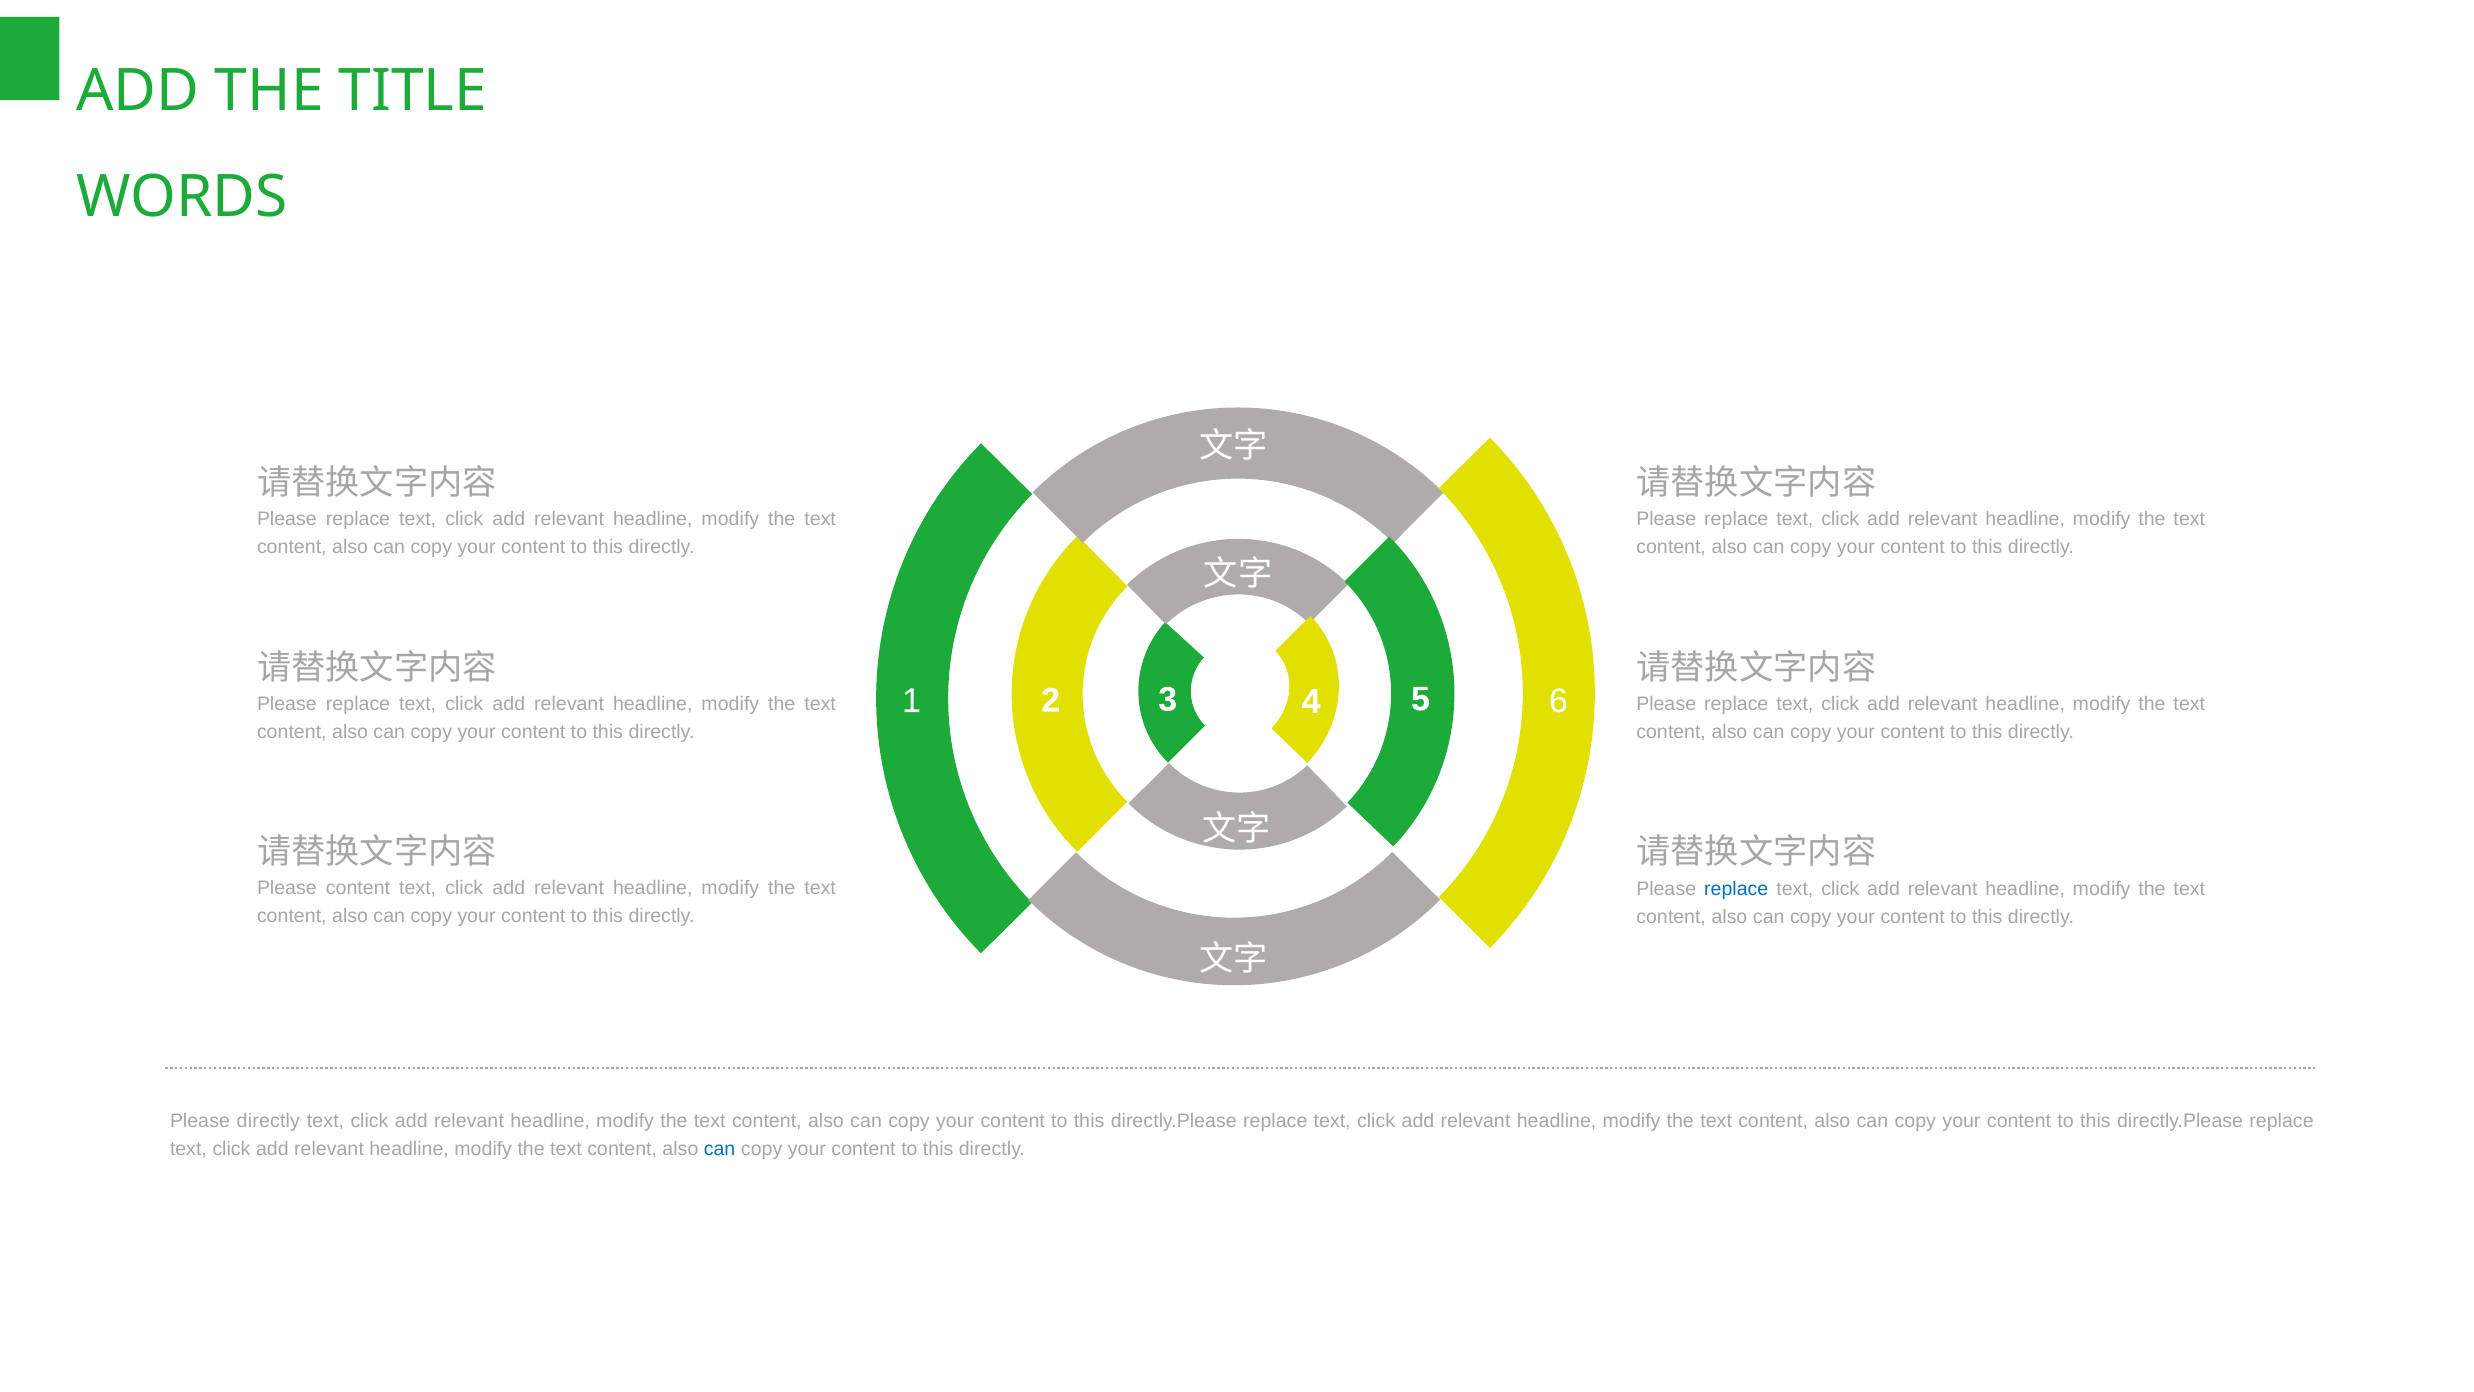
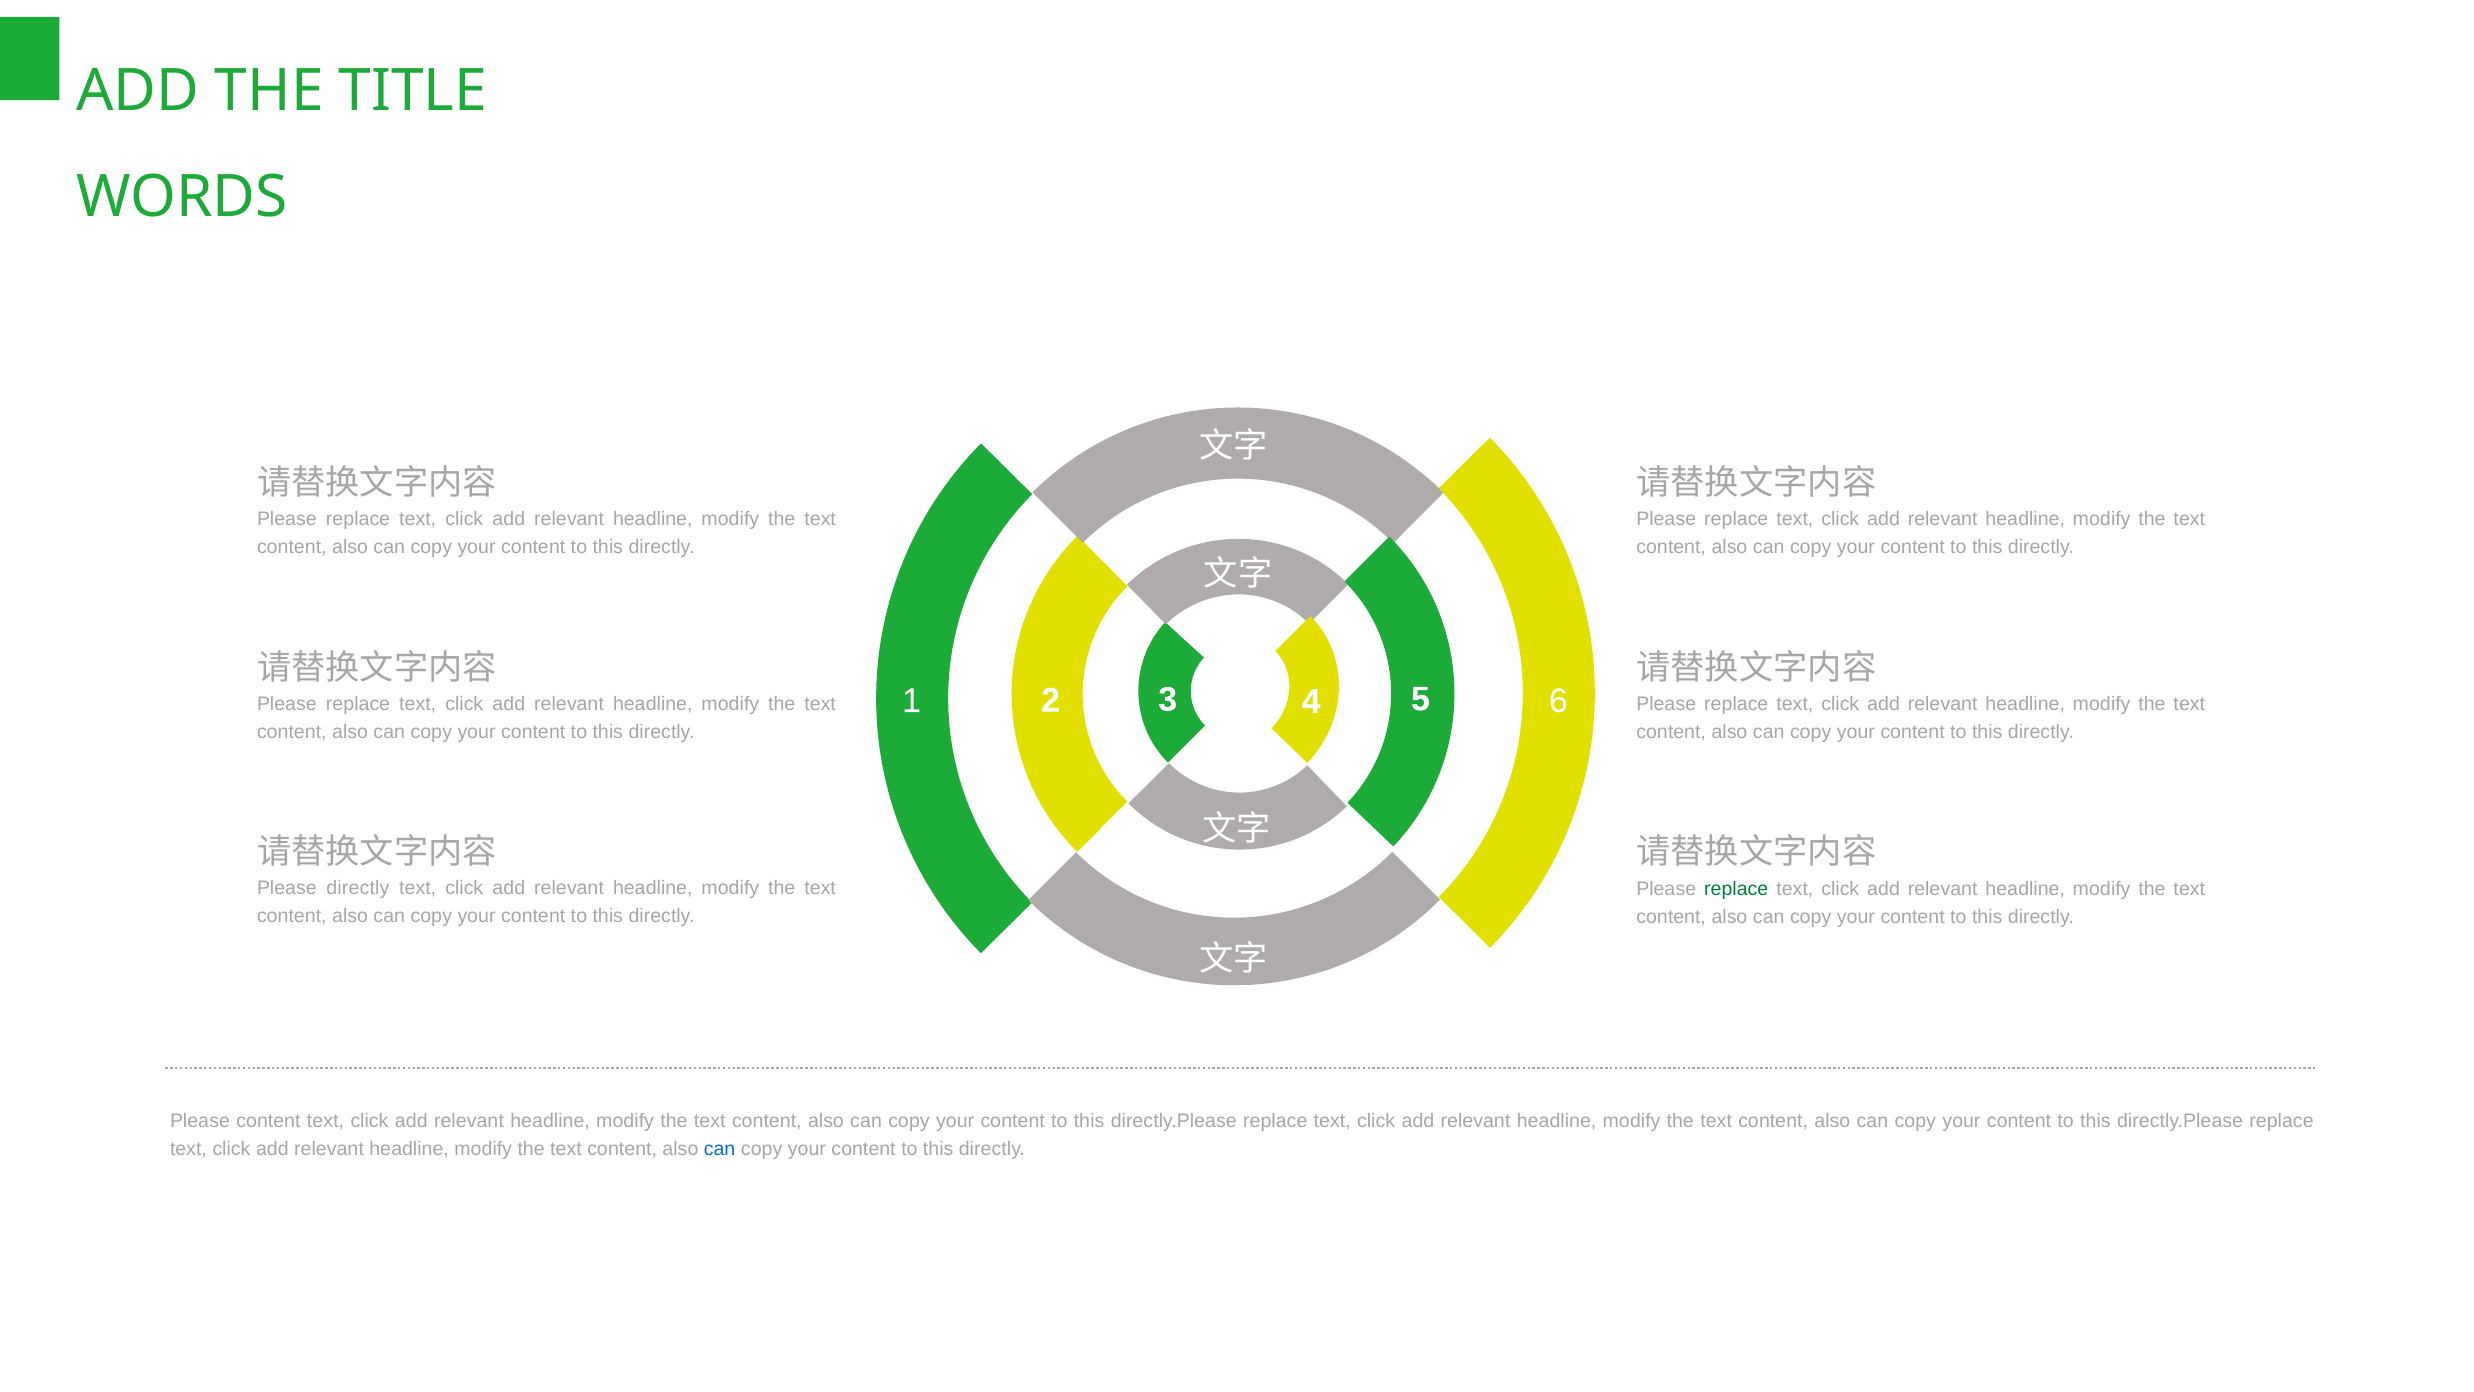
Please content: content -> directly
replace at (1736, 888) colour: blue -> green
Please directly: directly -> content
